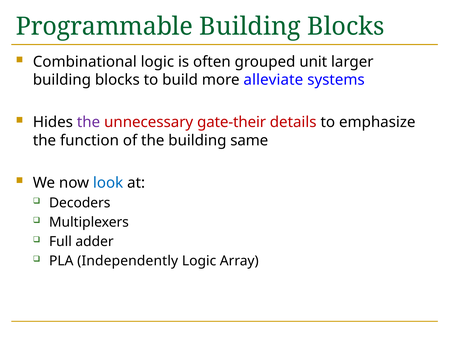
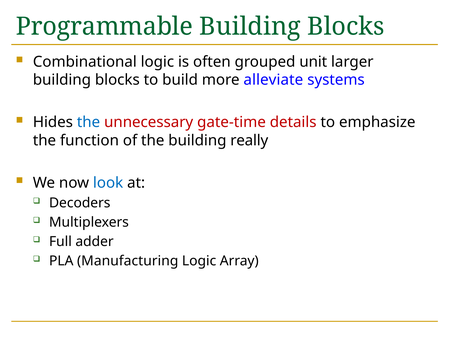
the at (89, 122) colour: purple -> blue
gate-their: gate-their -> gate-time
same: same -> really
Independently: Independently -> Manufacturing
